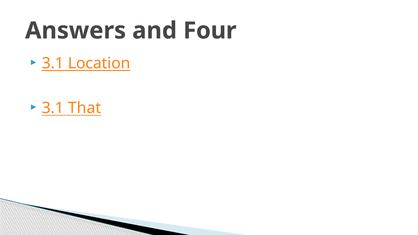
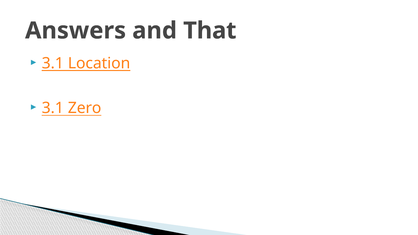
Four: Four -> That
That: That -> Zero
